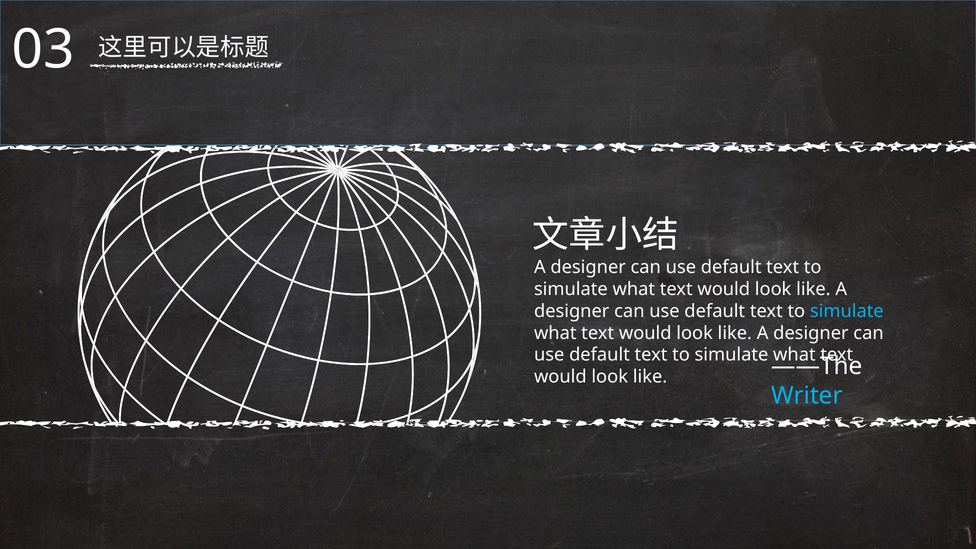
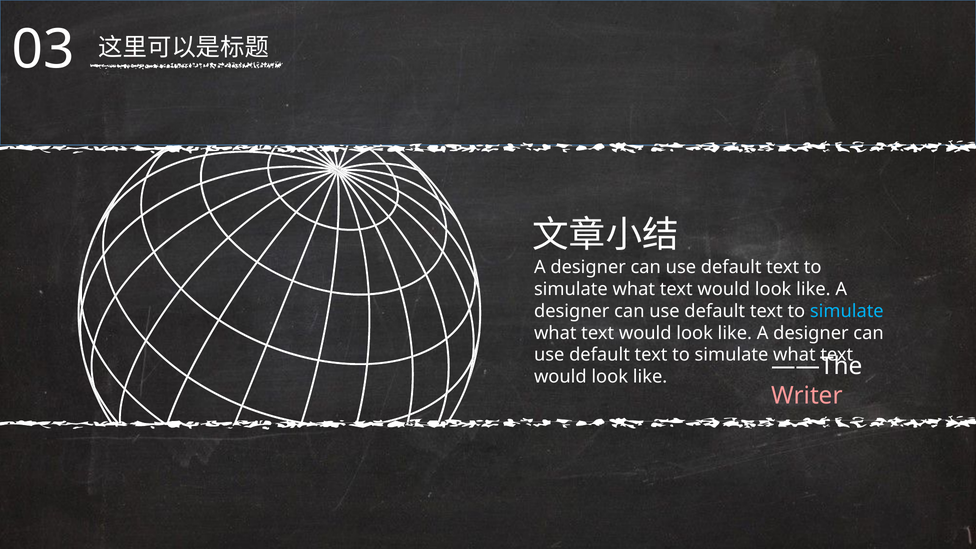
Writer colour: light blue -> pink
